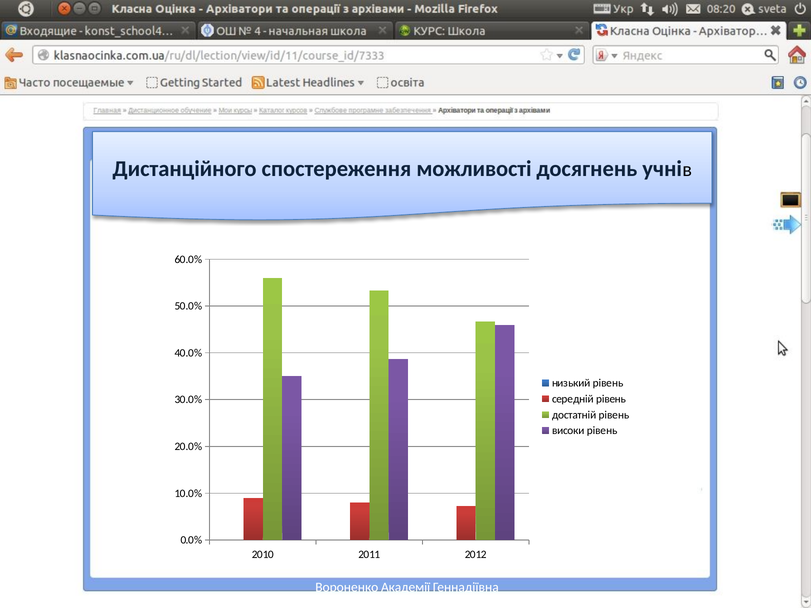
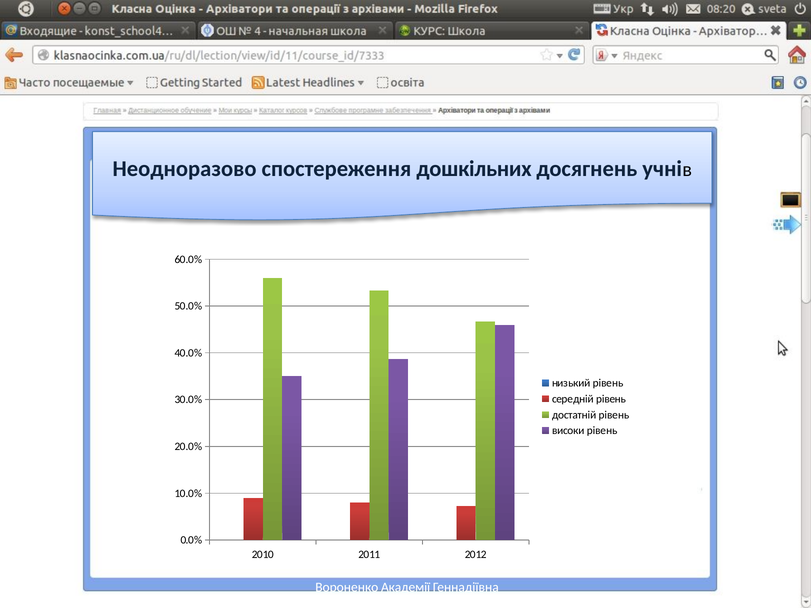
Дистанційного: Дистанційного -> Неодноразово
можливості: можливості -> дошкільних
